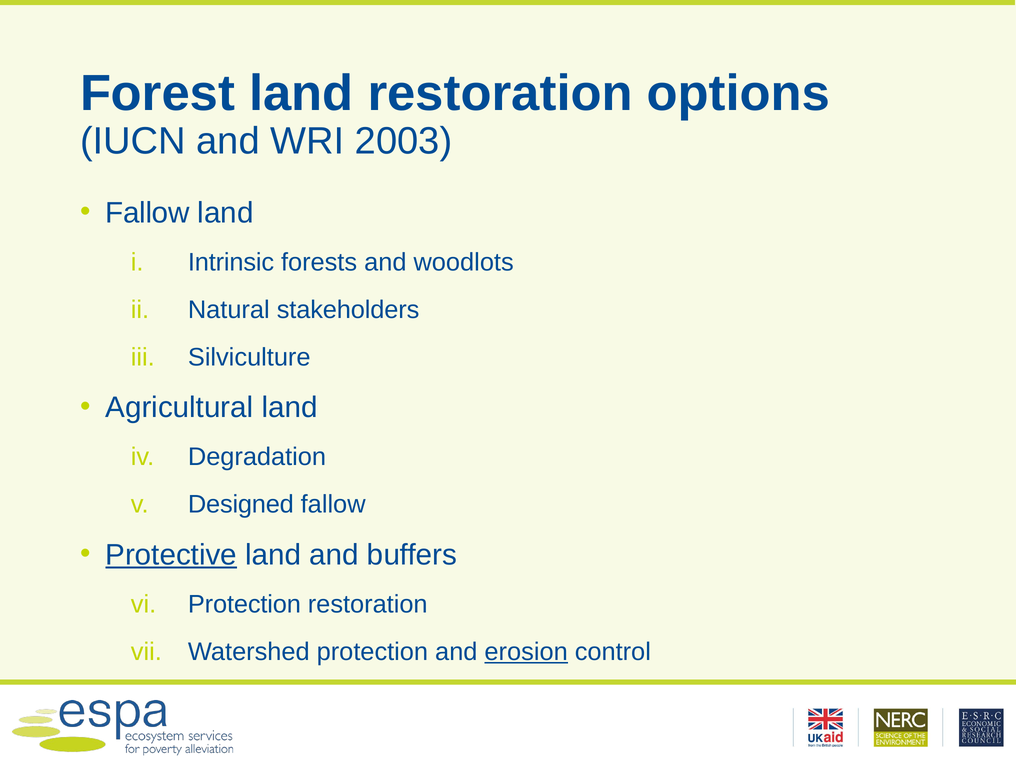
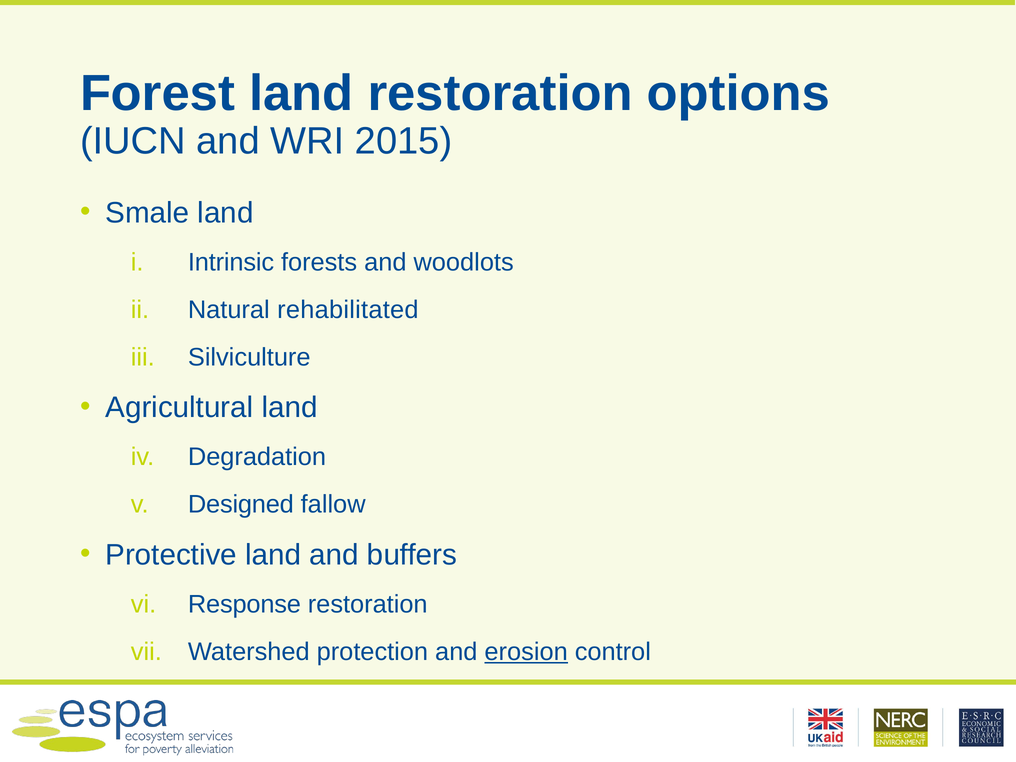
2003: 2003 -> 2015
Fallow at (147, 213): Fallow -> Smale
stakeholders: stakeholders -> rehabilitated
Protective underline: present -> none
Protection at (244, 604): Protection -> Response
